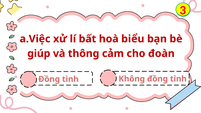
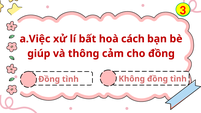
biểu: biểu -> cách
cho đoàn: đoàn -> đồng
